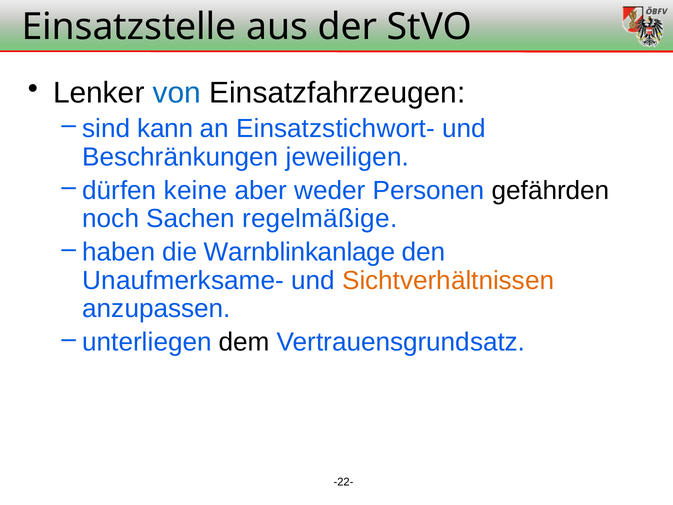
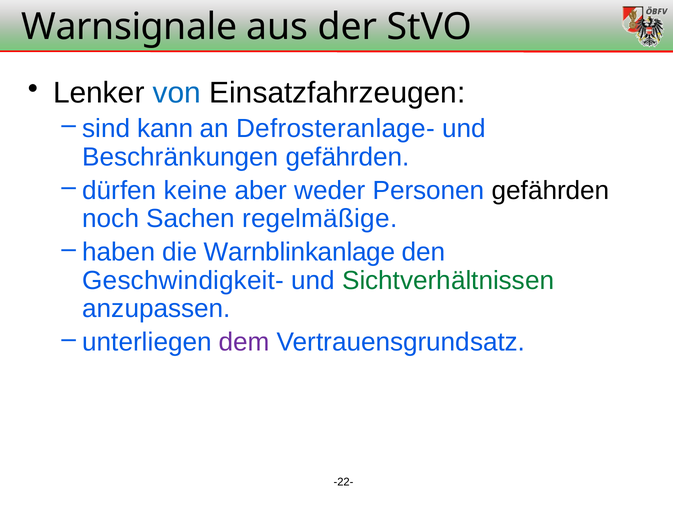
Einsatzstelle: Einsatzstelle -> Warnsignale
Einsatzstichwort-: Einsatzstichwort- -> Defrosteranlage-
Beschränkungen jeweiligen: jeweiligen -> gefährden
Unaufmerksame-: Unaufmerksame- -> Geschwindigkeit-
Sichtverhältnissen colour: orange -> green
dem colour: black -> purple
